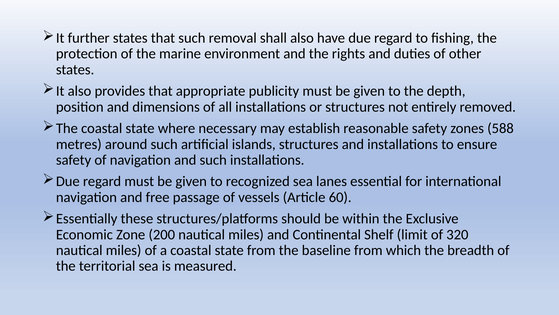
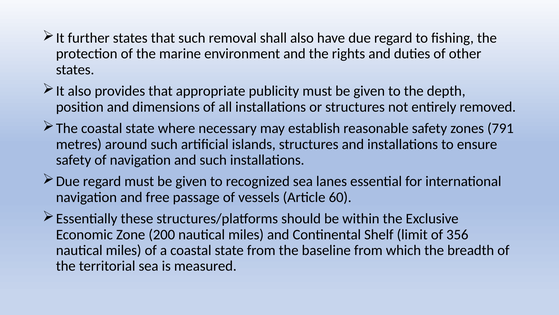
588: 588 -> 791
320: 320 -> 356
